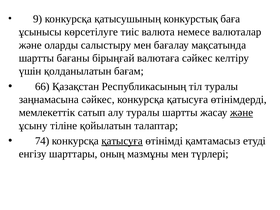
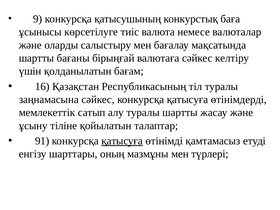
66: 66 -> 16
және at (242, 113) underline: present -> none
74: 74 -> 91
